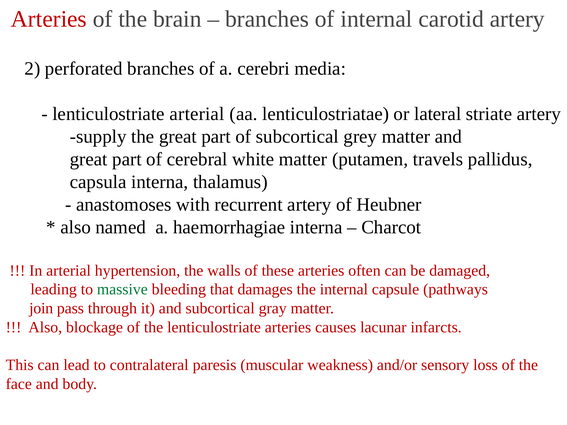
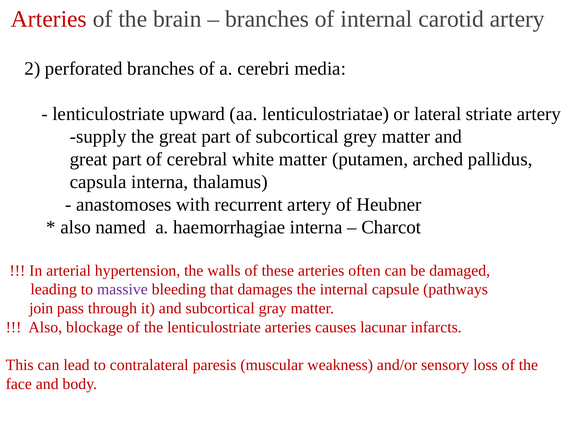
lenticulostriate arterial: arterial -> upward
travels: travels -> arched
massive colour: green -> purple
